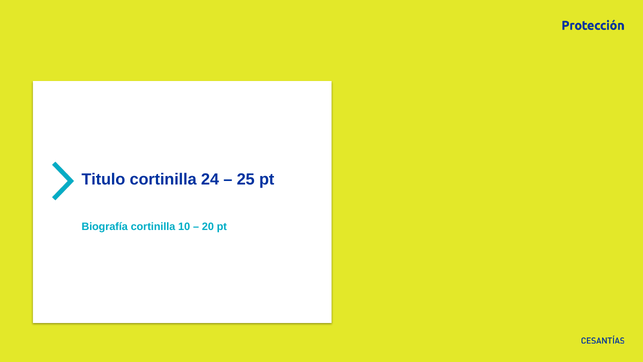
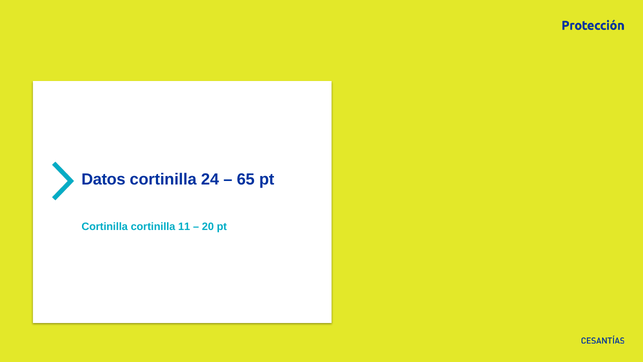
Titulo: Titulo -> Datos
25: 25 -> 65
Biografía at (105, 226): Biografía -> Cortinilla
10: 10 -> 11
